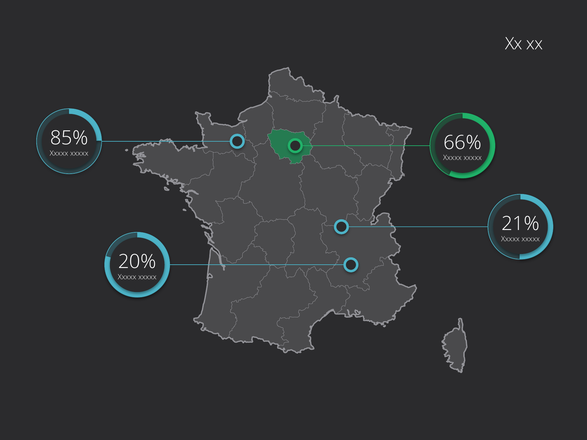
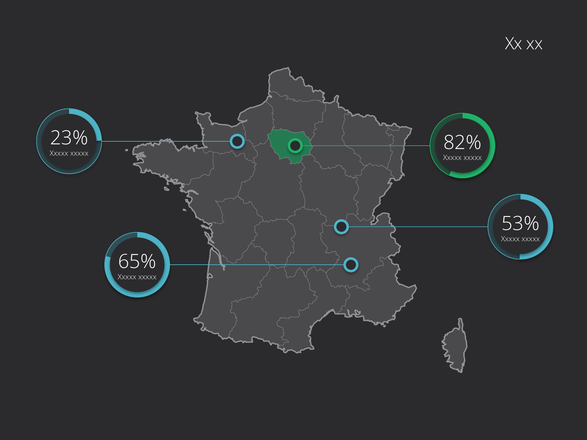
85%: 85% -> 23%
66%: 66% -> 82%
21%: 21% -> 53%
20%: 20% -> 65%
